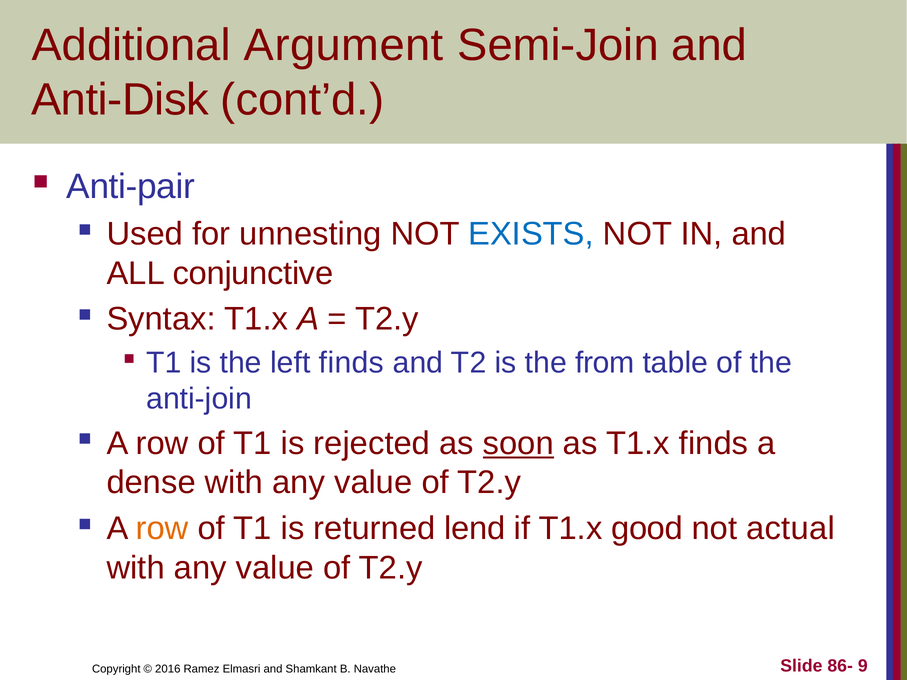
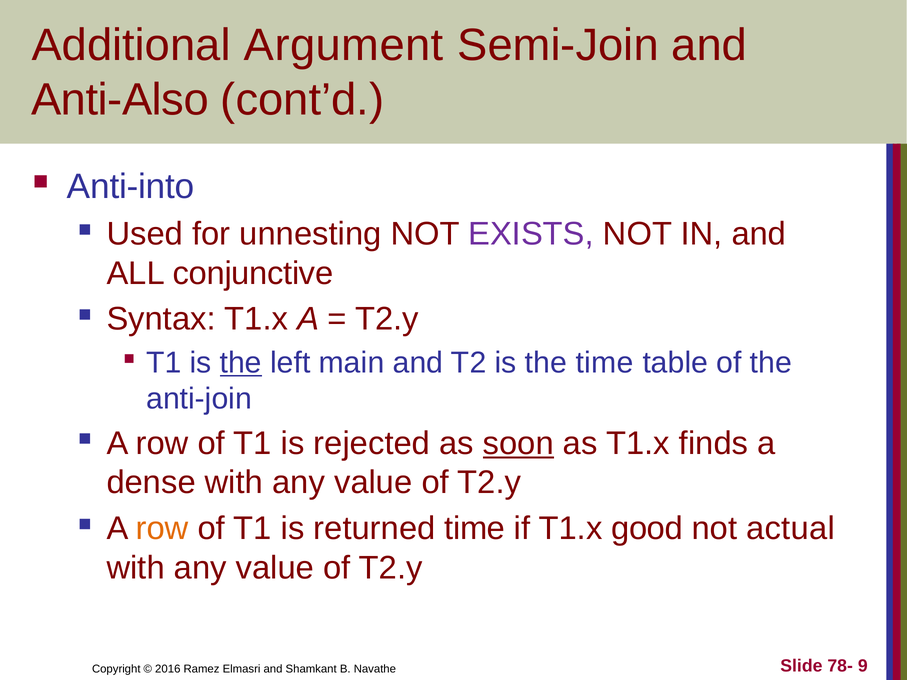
Anti-Disk: Anti-Disk -> Anti-Also
Anti-pair: Anti-pair -> Anti-into
EXISTS colour: blue -> purple
the at (241, 363) underline: none -> present
left finds: finds -> main
the from: from -> time
returned lend: lend -> time
86-: 86- -> 78-
